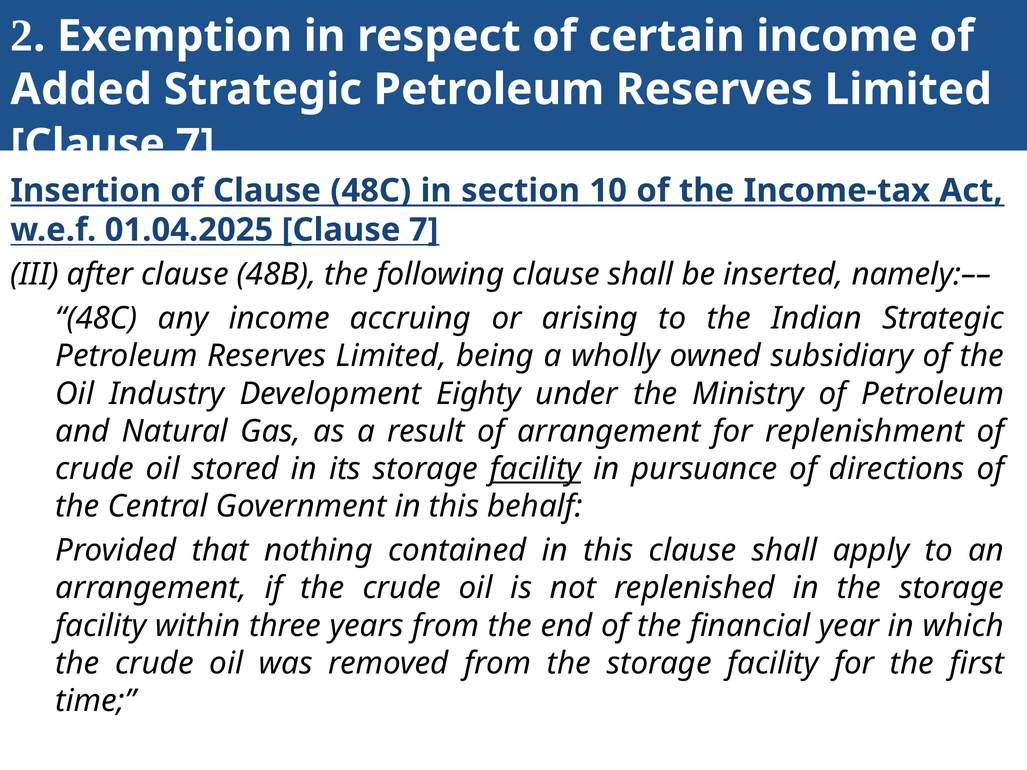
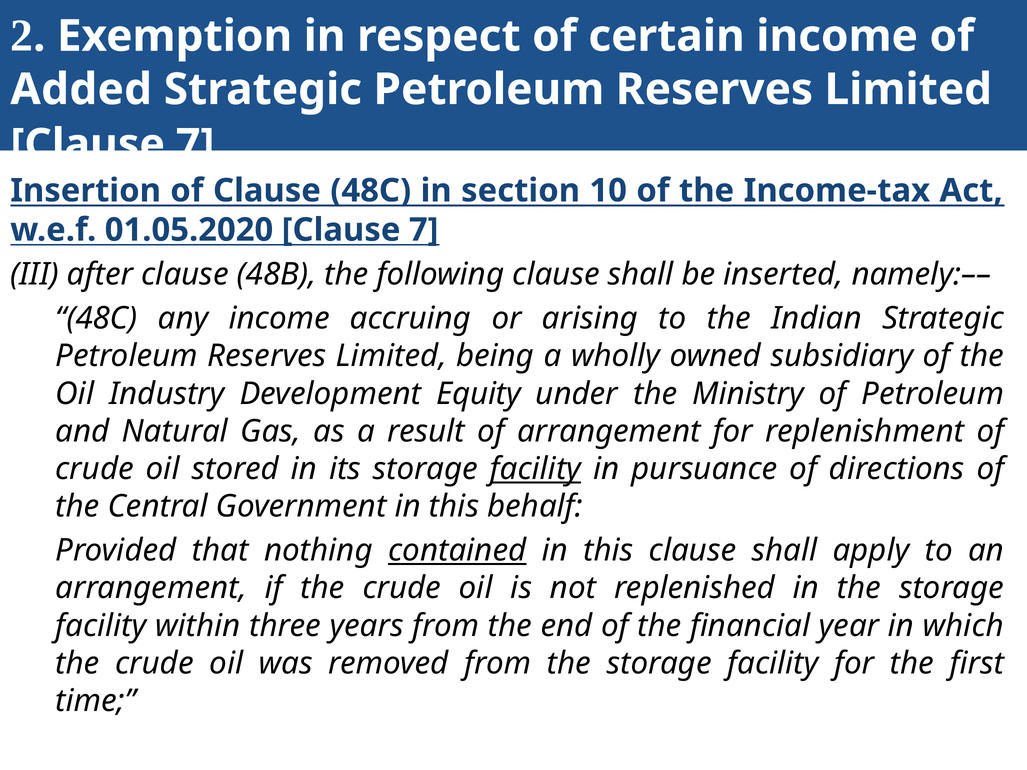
01.04.2025: 01.04.2025 -> 01.05.2020
Eighty: Eighty -> Equity
contained underline: none -> present
